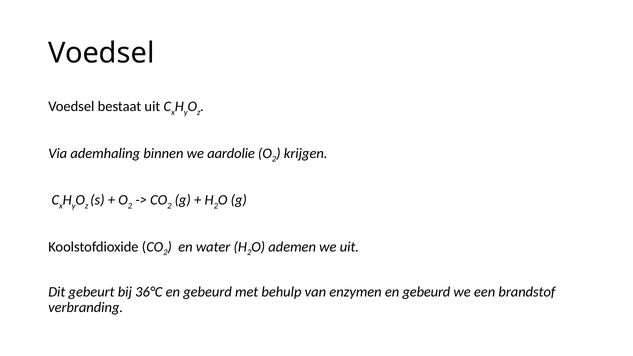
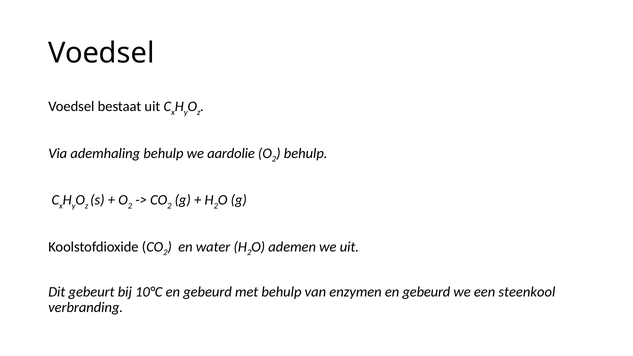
ademhaling binnen: binnen -> behulp
krijgen at (306, 153): krijgen -> behulp
36°C: 36°C -> 10°C
brandstof: brandstof -> steenkool
